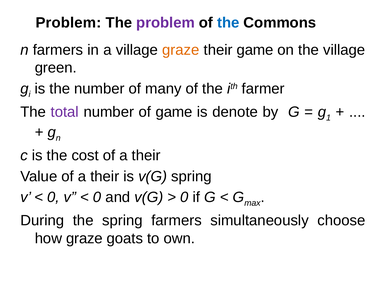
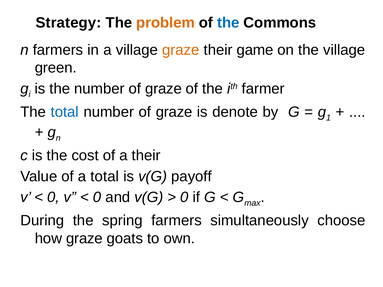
Problem at (68, 23): Problem -> Strategy
problem at (166, 23) colour: purple -> orange
the number of many: many -> graze
total at (65, 112) colour: purple -> blue
game at (174, 112): game -> graze
Value of a their: their -> total
v(G spring: spring -> payoff
